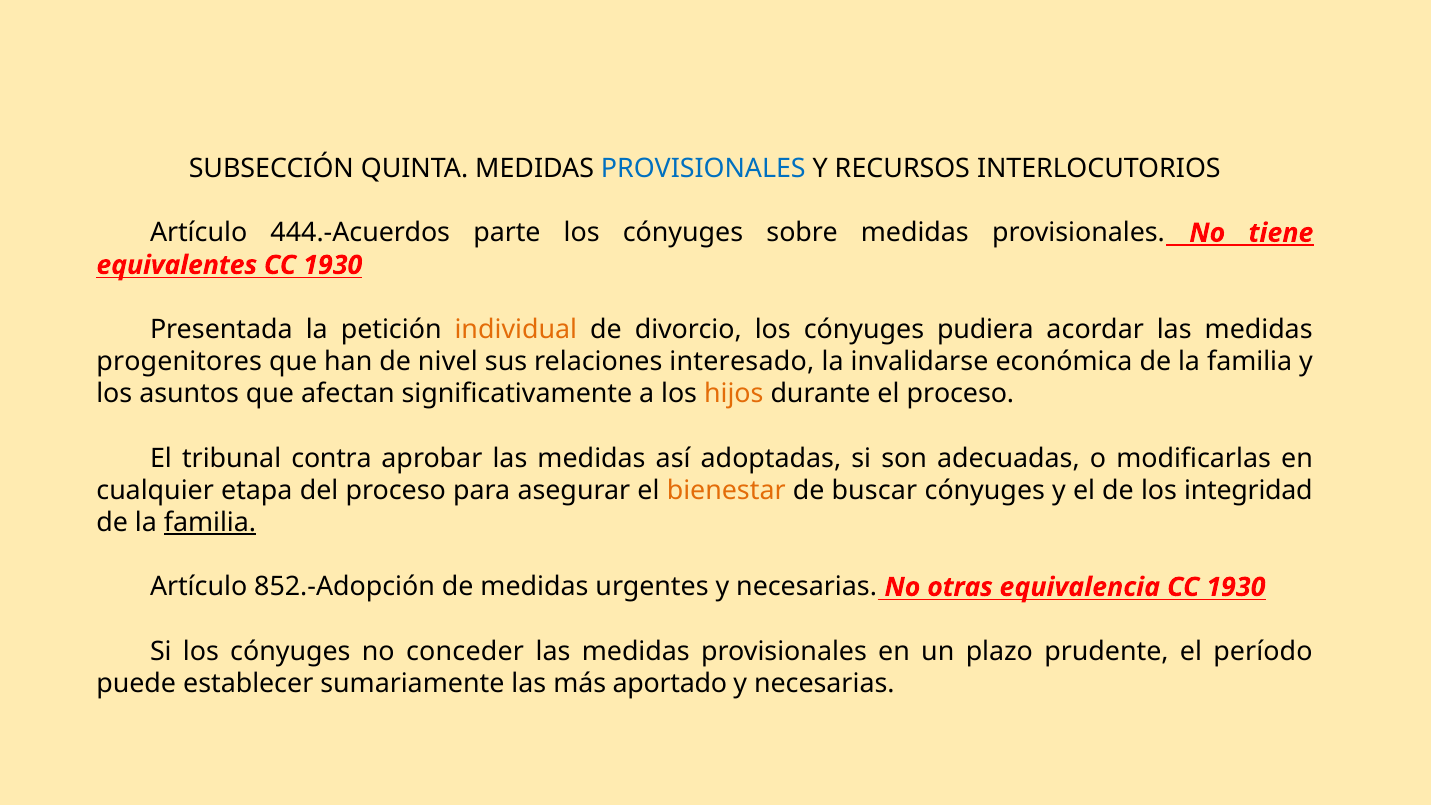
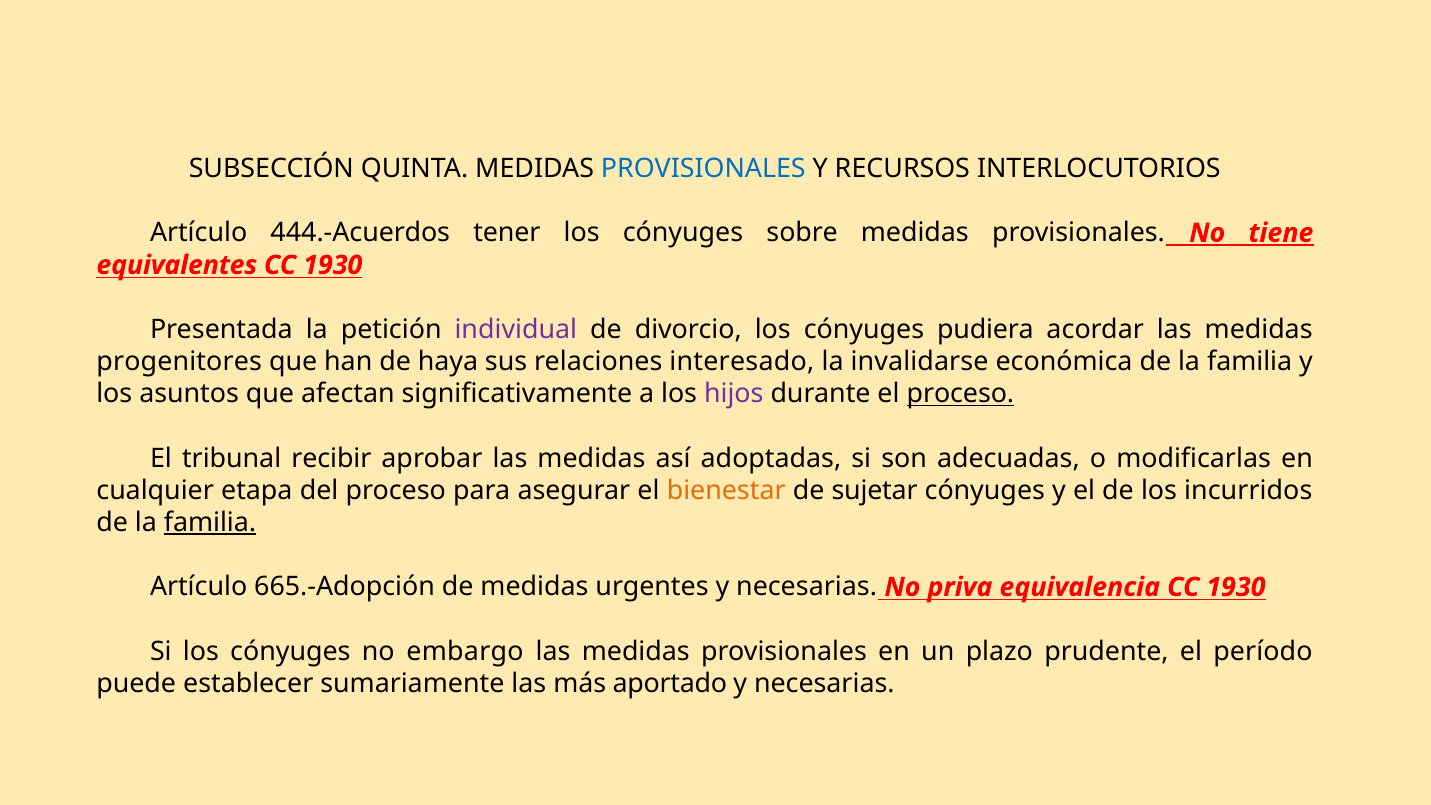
parte: parte -> tener
individual colour: orange -> purple
nivel: nivel -> haya
hijos colour: orange -> purple
proceso at (960, 394) underline: none -> present
contra: contra -> recibir
buscar: buscar -> sujetar
integridad: integridad -> incurridos
852.-Adopción: 852.-Adopción -> 665.-Adopción
otras: otras -> priva
conceder: conceder -> embargo
